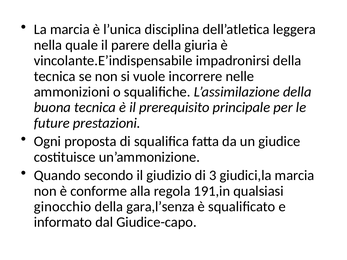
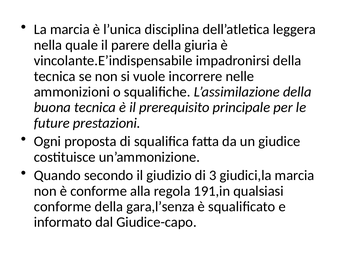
ginocchio at (63, 207): ginocchio -> conforme
